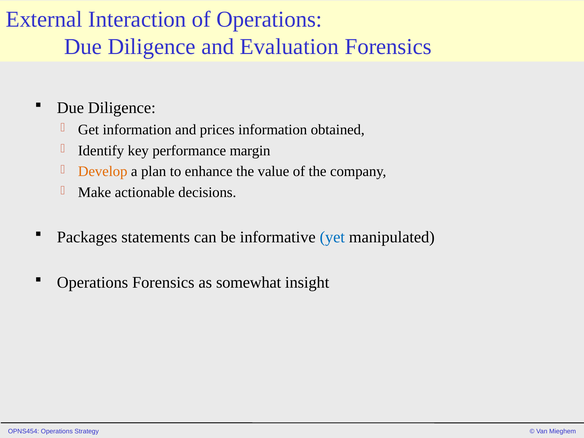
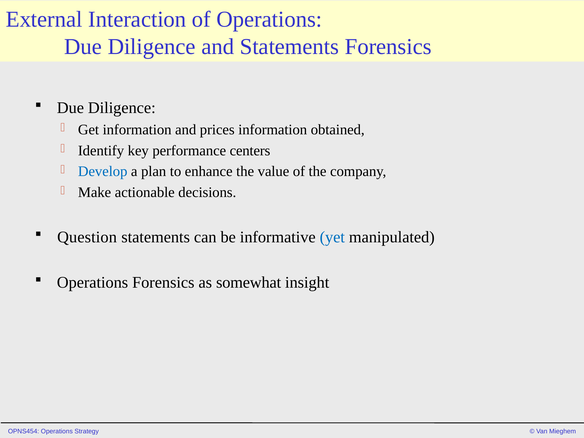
and Evaluation: Evaluation -> Statements
margin: margin -> centers
Develop colour: orange -> blue
Packages: Packages -> Question
